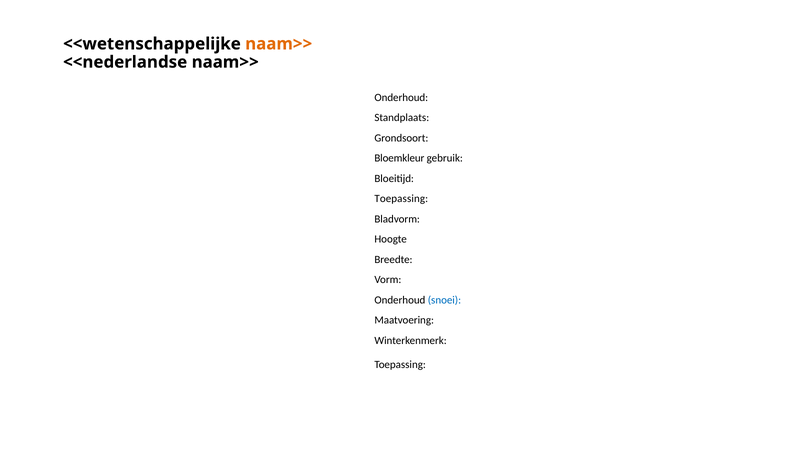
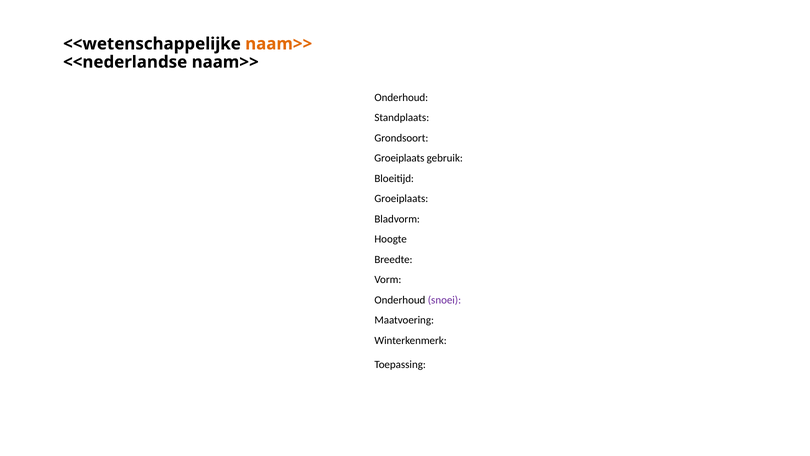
Bloemkleur at (399, 158): Bloemkleur -> Groeiplaats
Toepassing at (401, 199): Toepassing -> Groeiplaats
snoei colour: blue -> purple
